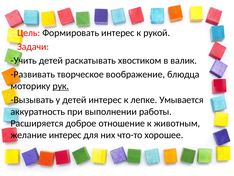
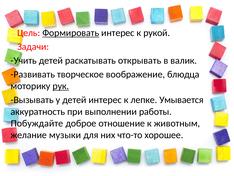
Формировать underline: none -> present
хвостиком: хвостиком -> открывать
Расширяется: Расширяется -> Побуждайте
желание интерес: интерес -> музыки
